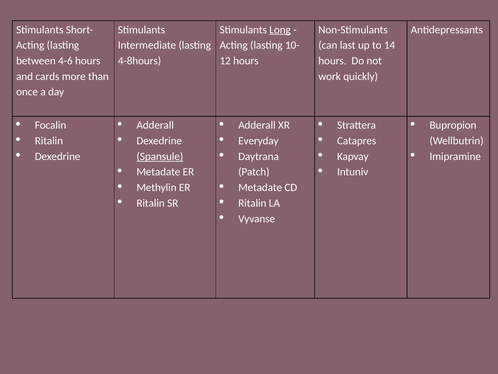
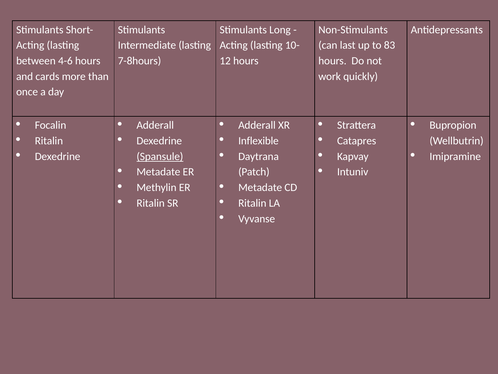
Long underline: present -> none
14: 14 -> 83
4-8hours: 4-8hours -> 7-8hours
Everyday: Everyday -> Inflexible
